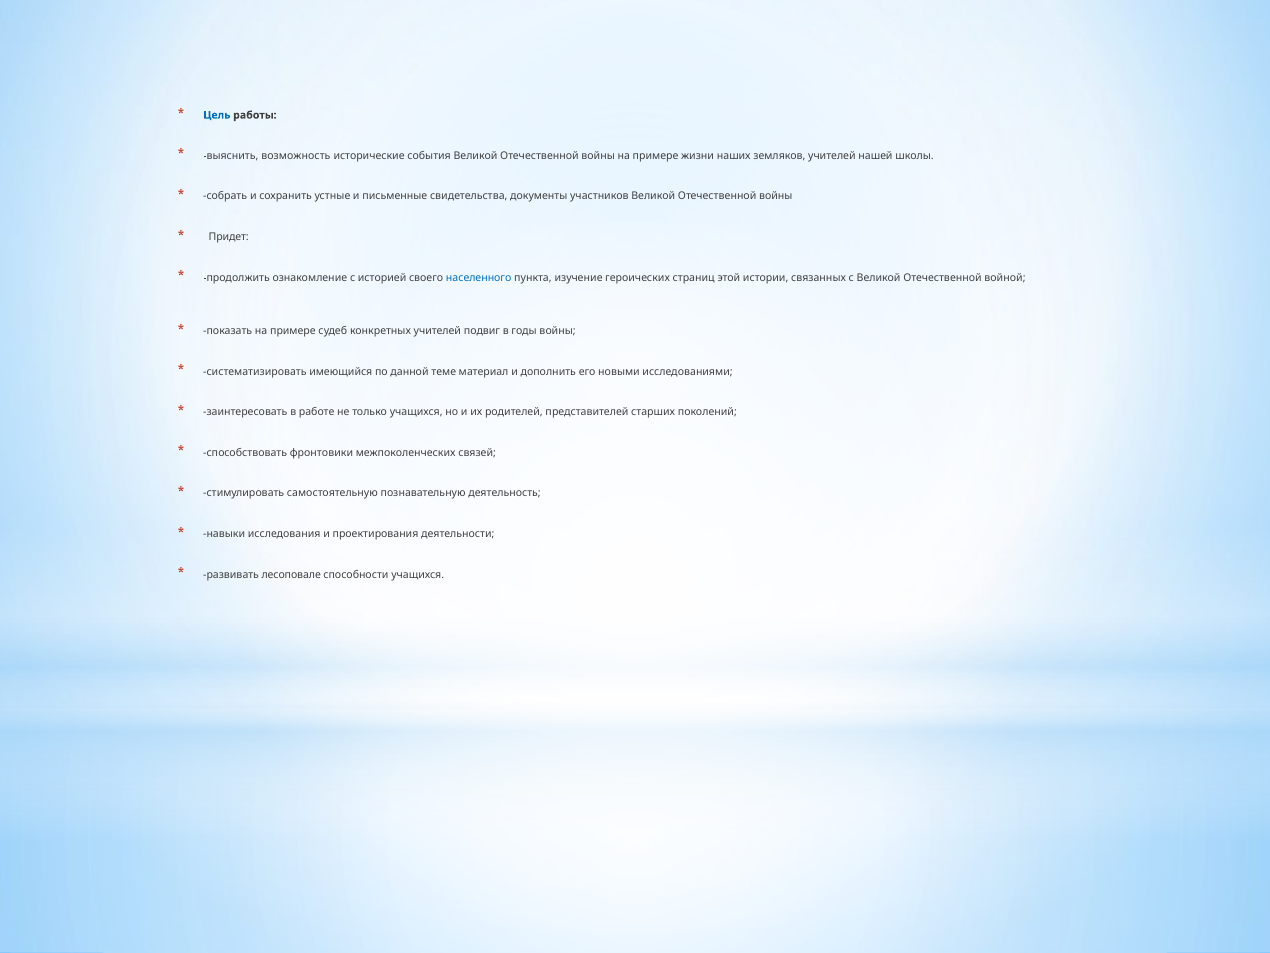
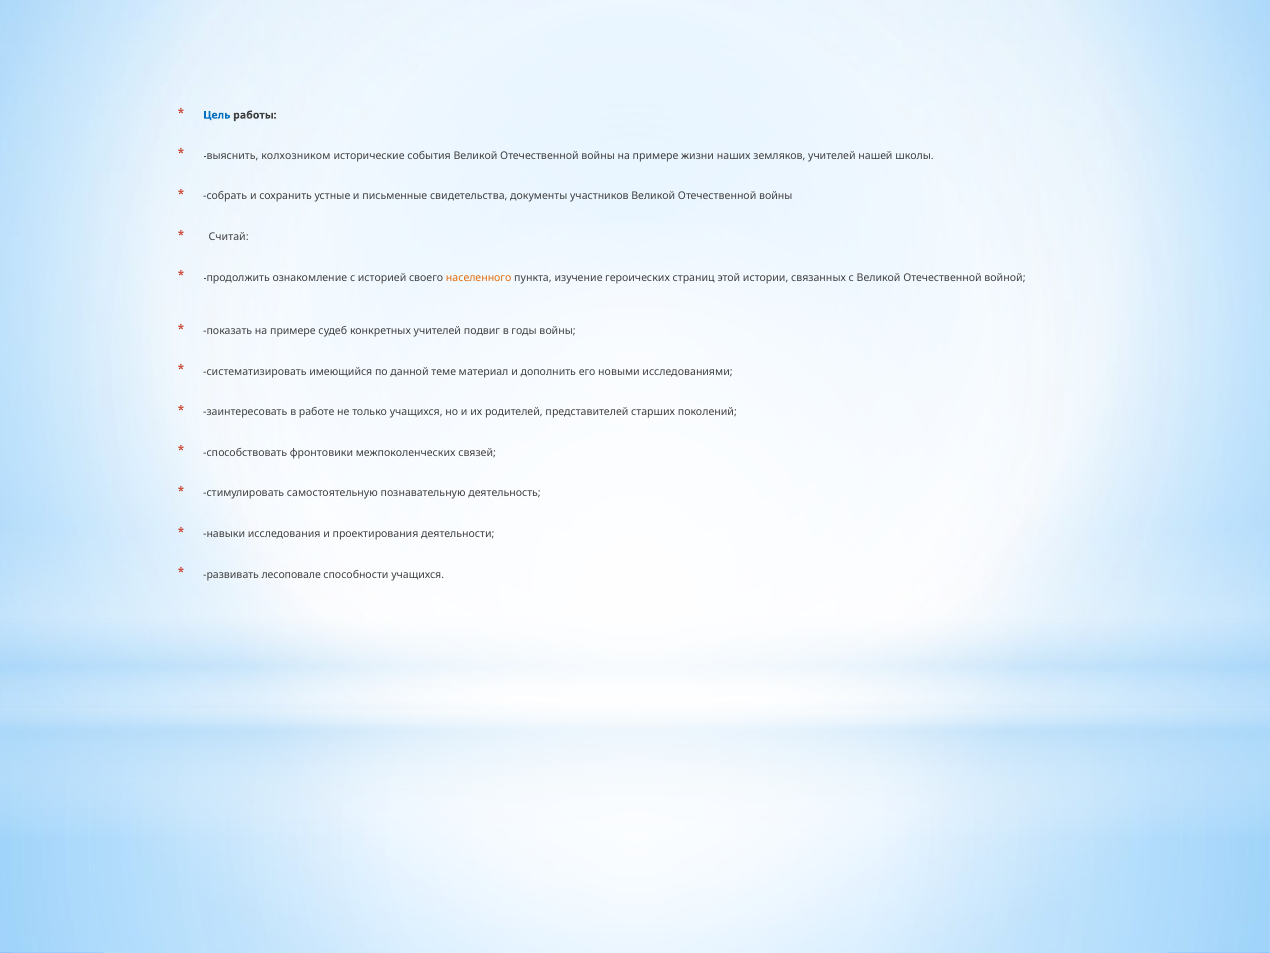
возможность: возможность -> колхозником
Придет: Придет -> Считай
населенного colour: blue -> orange
